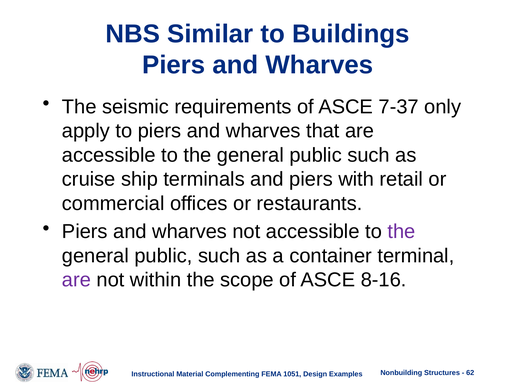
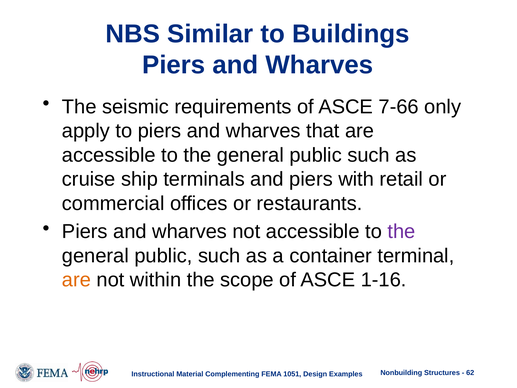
7-37: 7-37 -> 7-66
are at (77, 280) colour: purple -> orange
8-16: 8-16 -> 1-16
